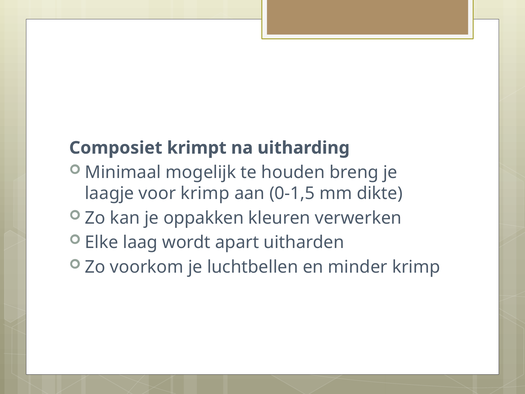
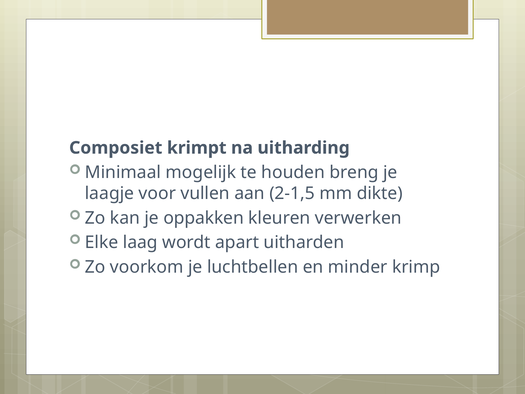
voor krimp: krimp -> vullen
0-1,5: 0-1,5 -> 2-1,5
